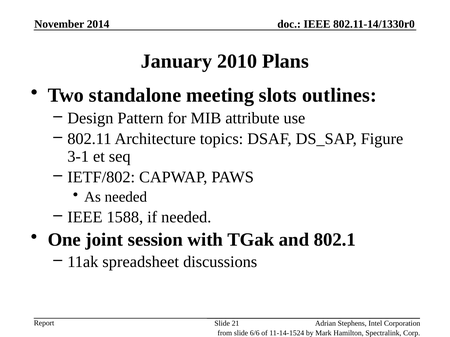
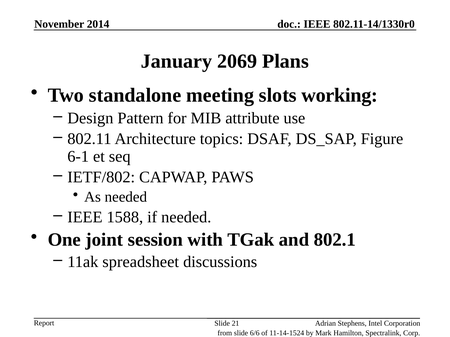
2010: 2010 -> 2069
outlines: outlines -> working
3-1: 3-1 -> 6-1
